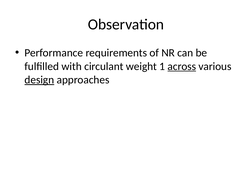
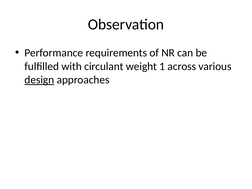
across underline: present -> none
